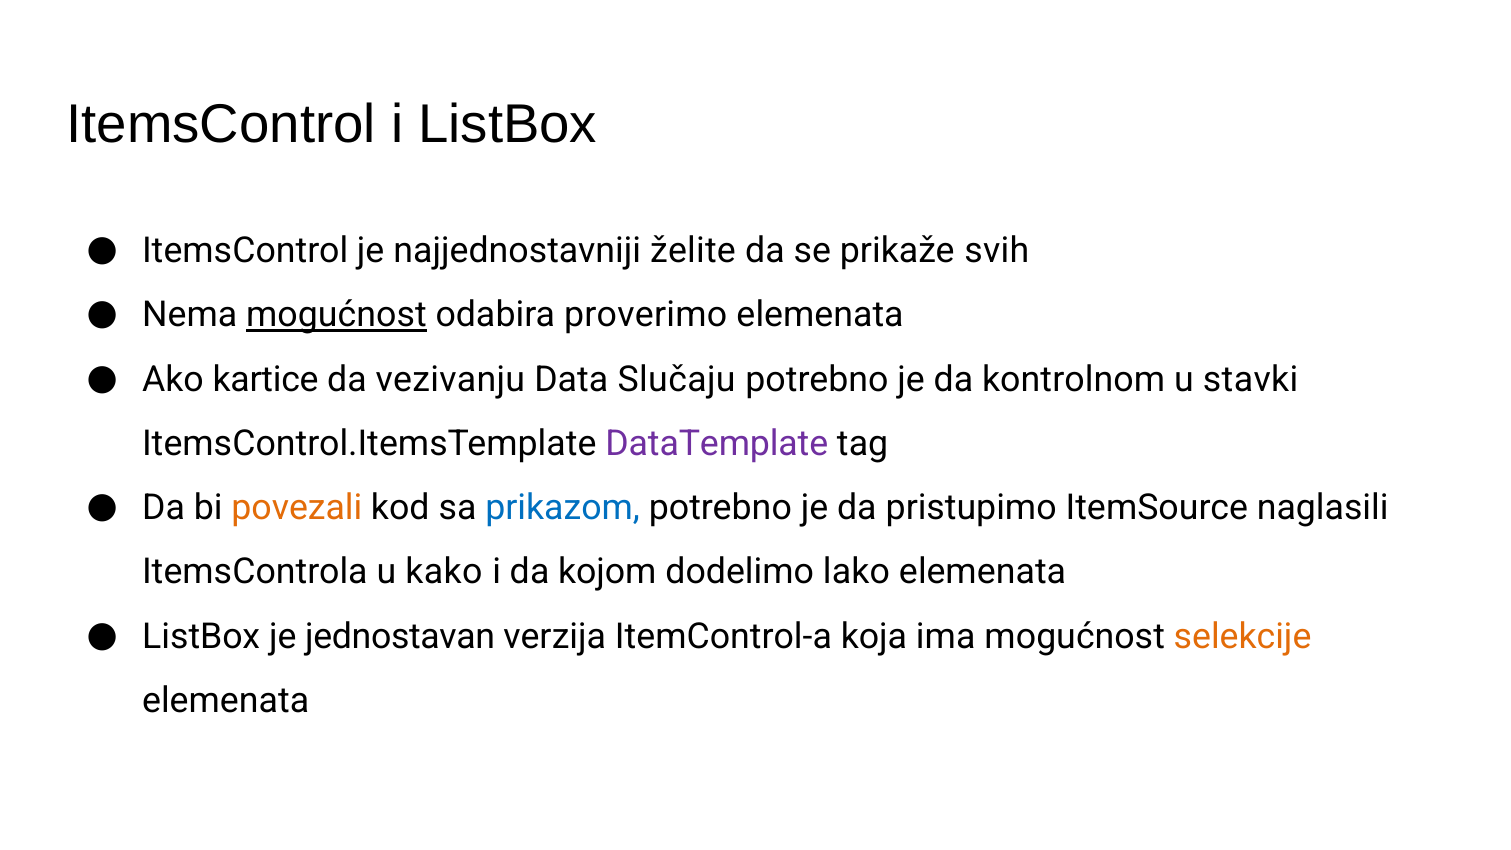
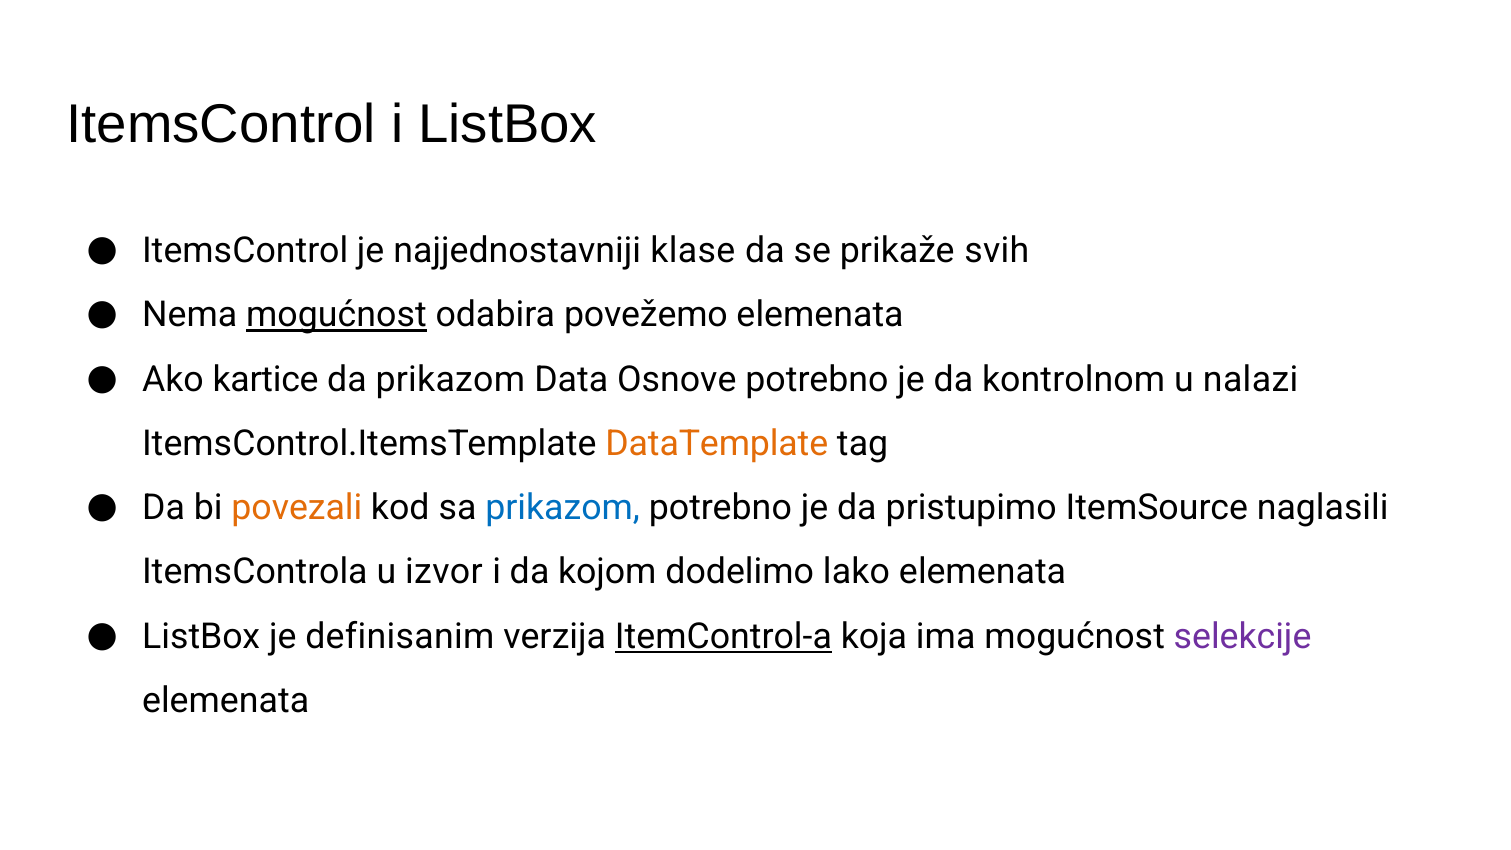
želite: želite -> klase
proverimo: proverimo -> povežemo
da vezivanju: vezivanju -> prikazom
Slučaju: Slučaju -> Osnove
stavki: stavki -> nalazi
DataTemplate colour: purple -> orange
kako: kako -> izvor
jednostavan: jednostavan -> definisanim
ItemControl-a underline: none -> present
selekcije colour: orange -> purple
